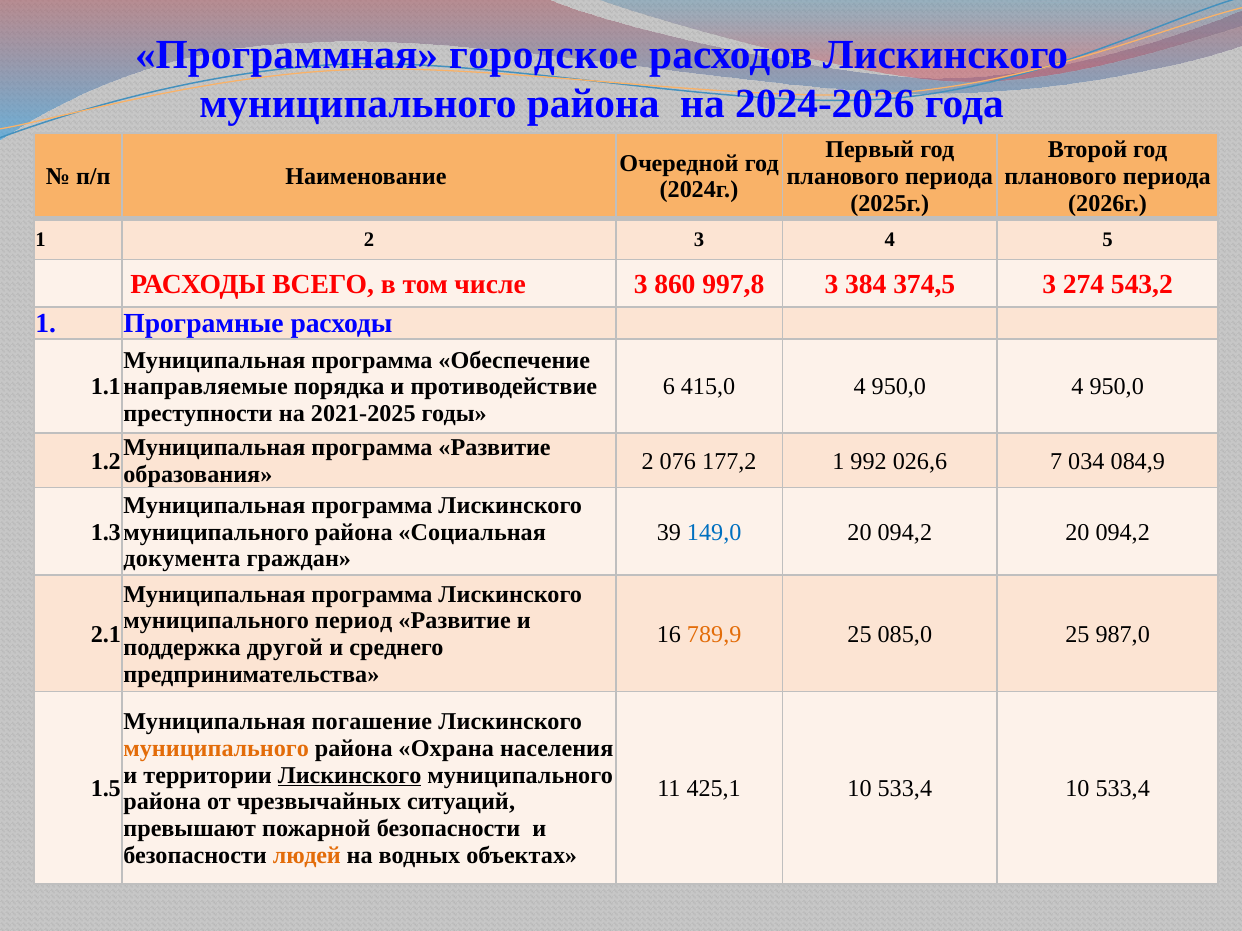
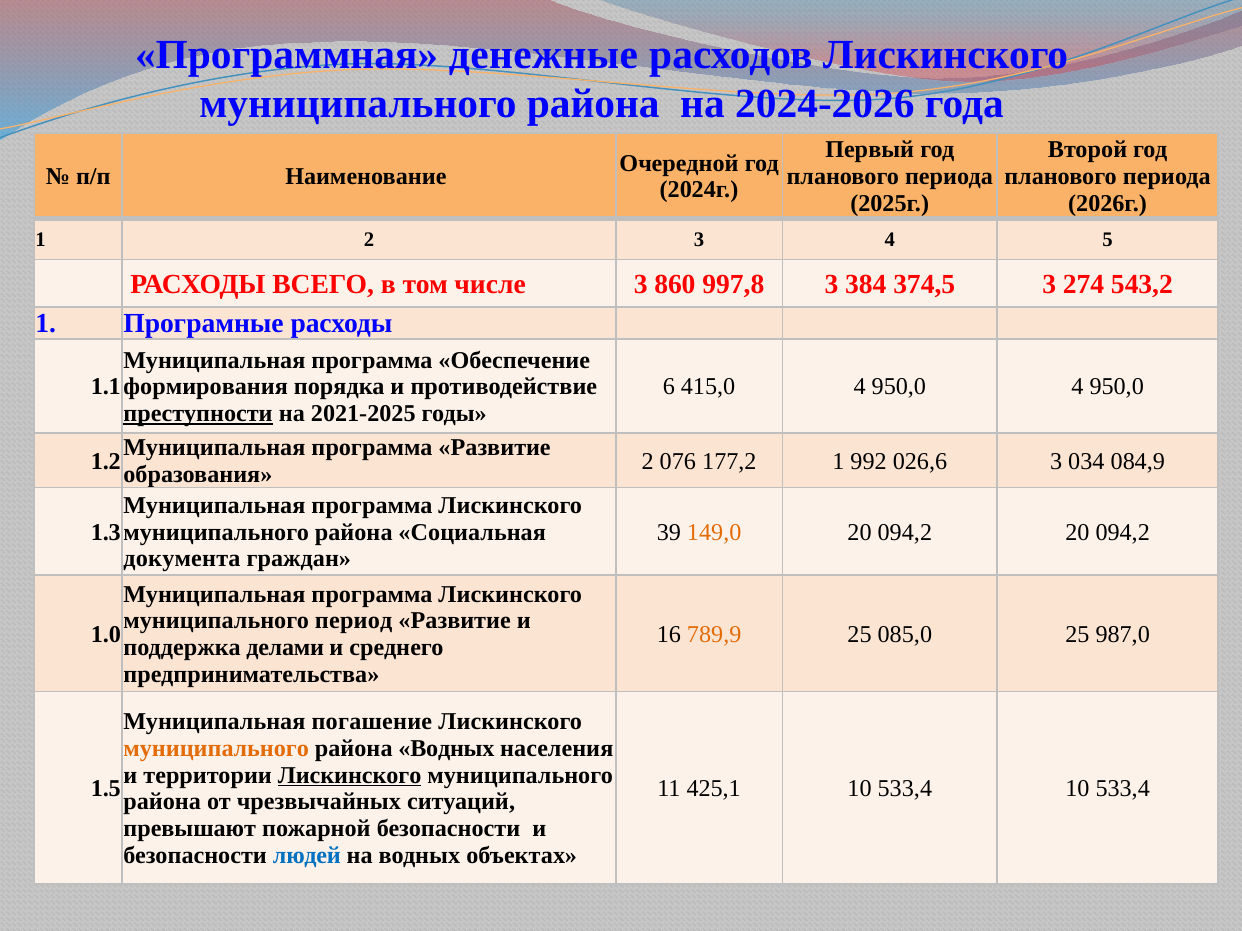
городское: городское -> денежные
направляемые: направляемые -> формирования
преступности underline: none -> present
026,6 7: 7 -> 3
149,0 colour: blue -> orange
2.1: 2.1 -> 1.0
другой: другой -> делами
района Охрана: Охрана -> Водных
людей colour: orange -> blue
